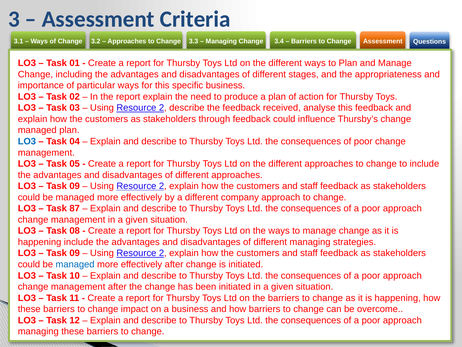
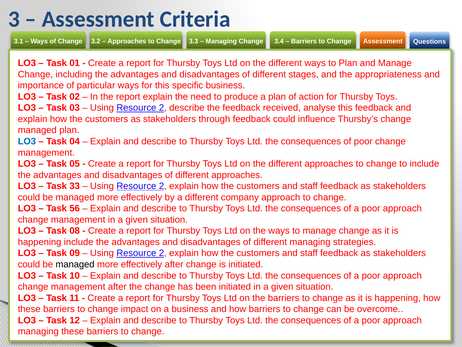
09 at (75, 186): 09 -> 33
87: 87 -> 56
managed at (75, 264) colour: blue -> black
